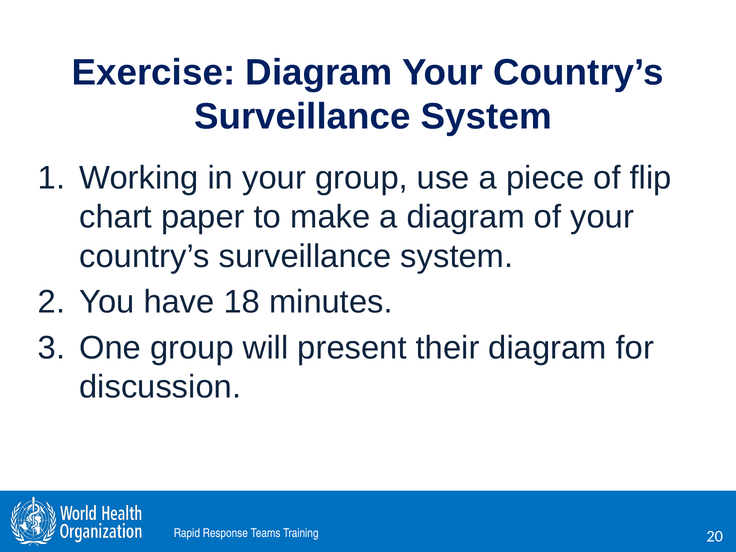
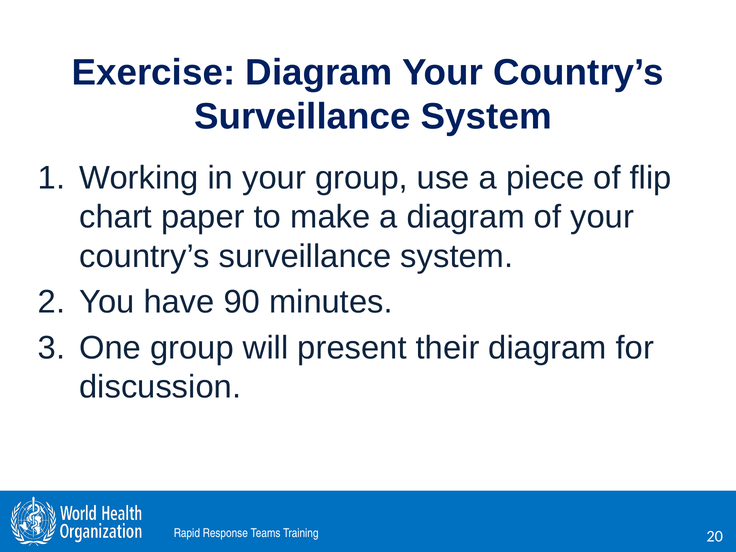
18: 18 -> 90
